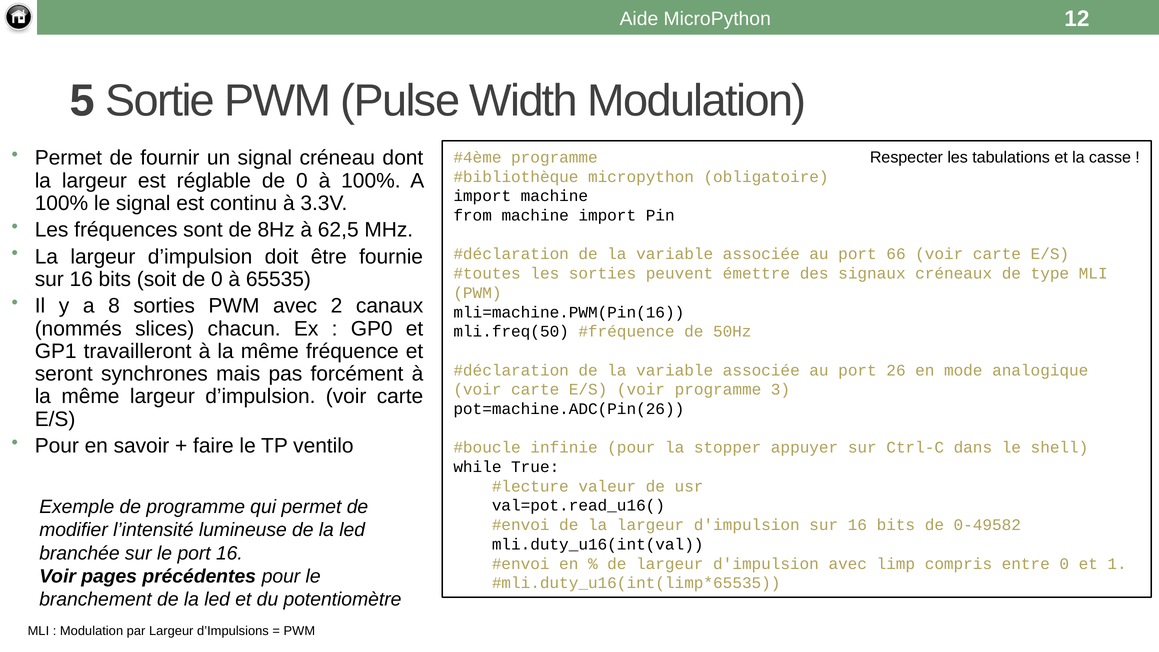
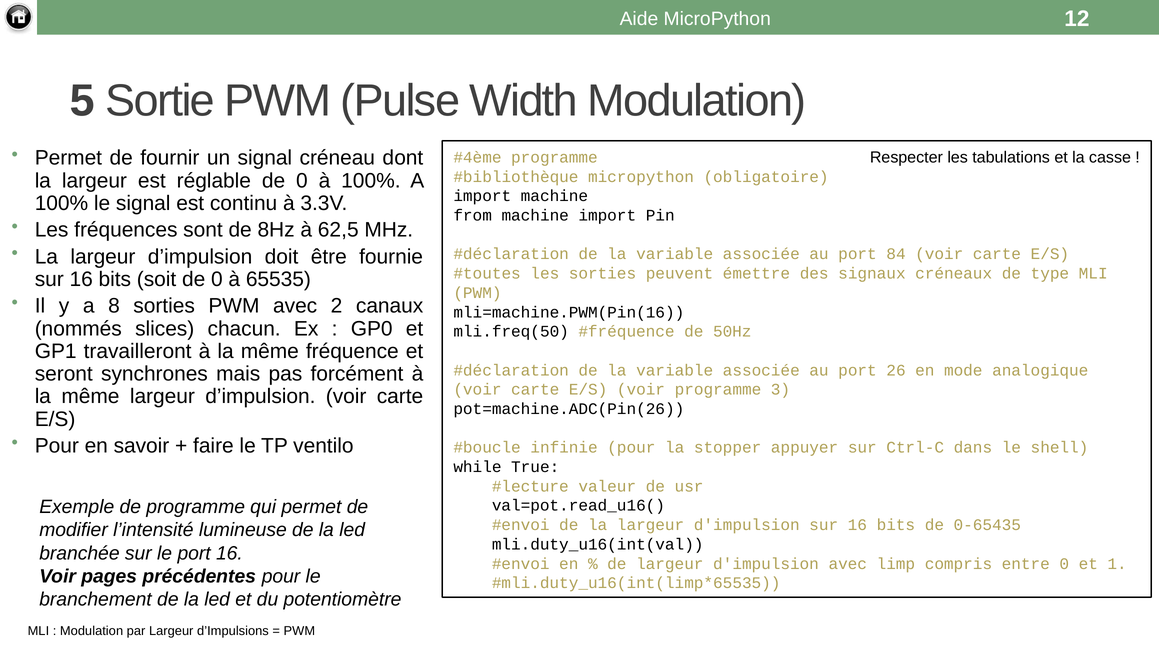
66: 66 -> 84
0-49582: 0-49582 -> 0-65435
